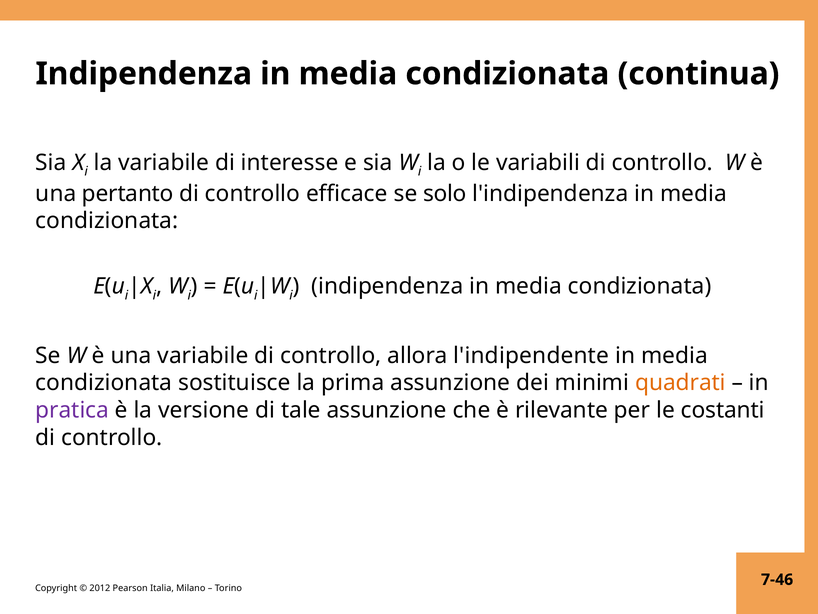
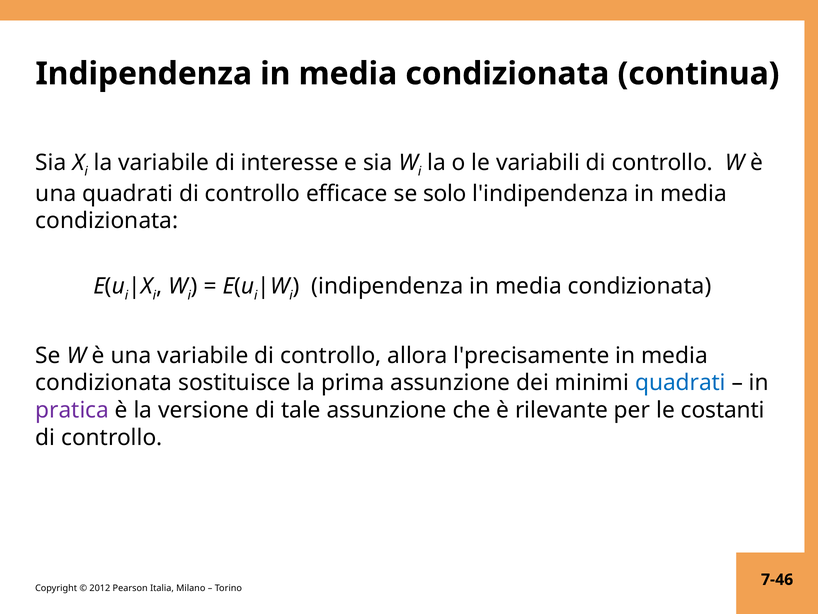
una pertanto: pertanto -> quadrati
l'indipendente: l'indipendente -> l'precisamente
quadrati at (680, 383) colour: orange -> blue
